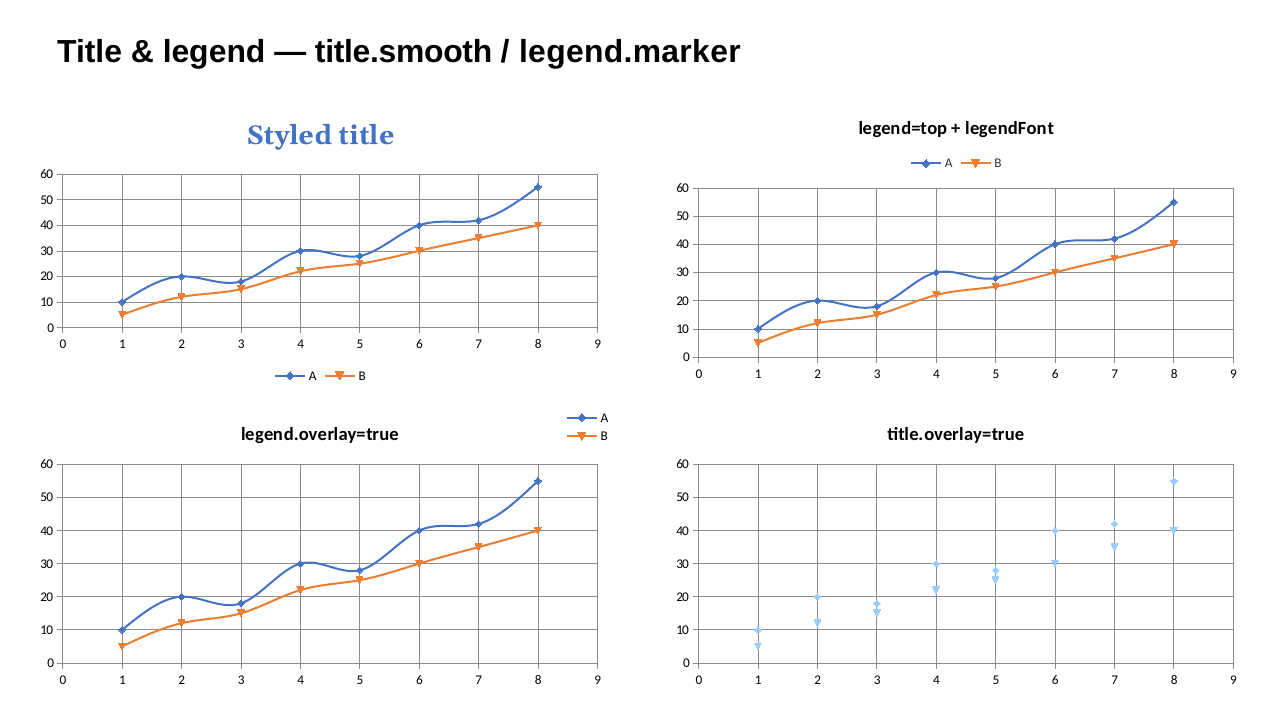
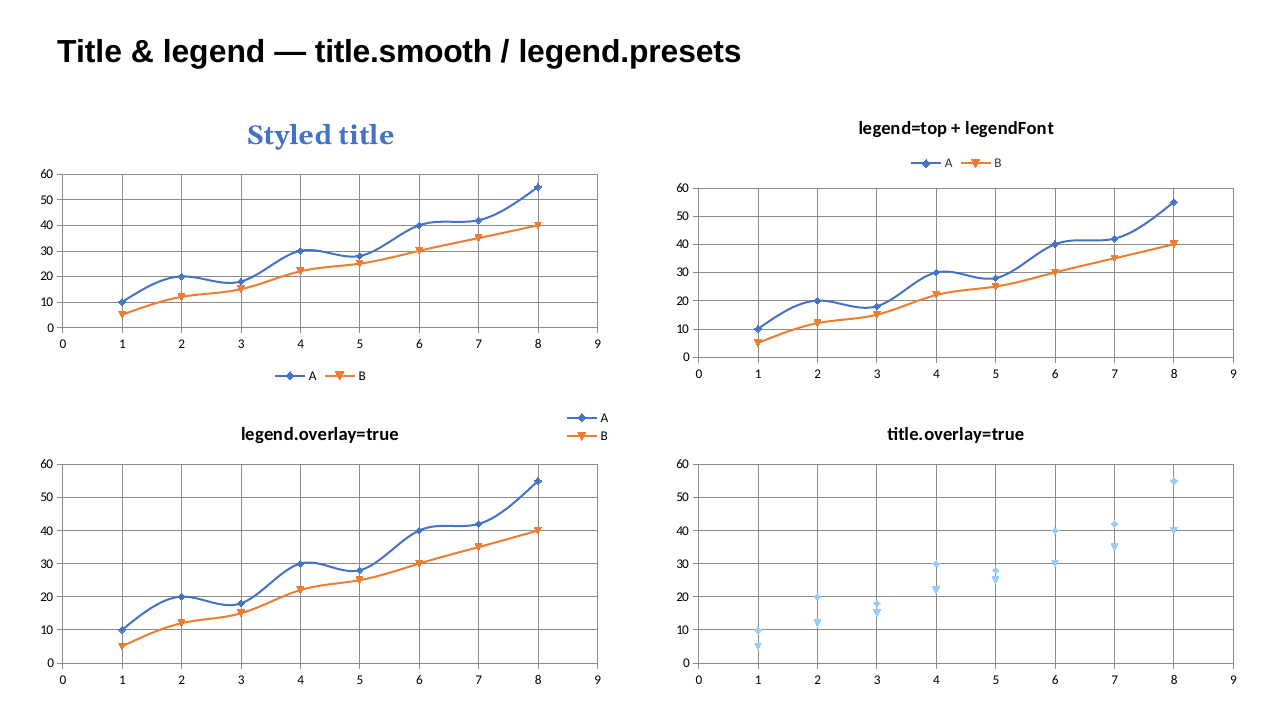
legend.marker: legend.marker -> legend.presets
